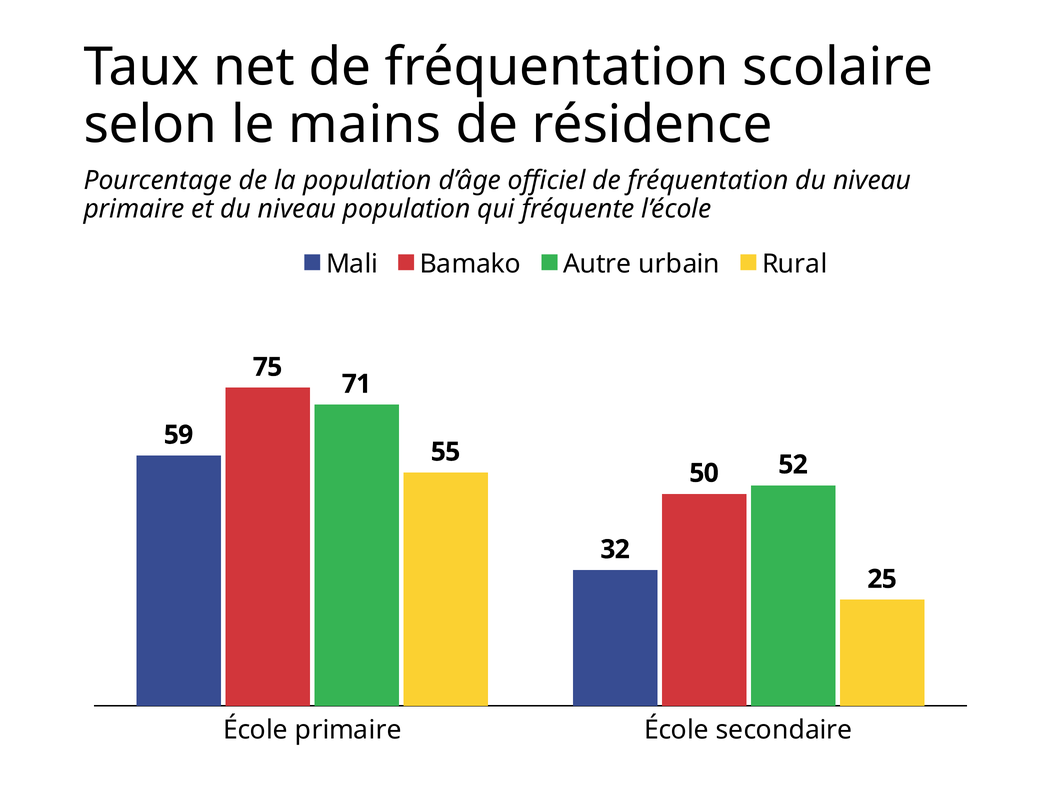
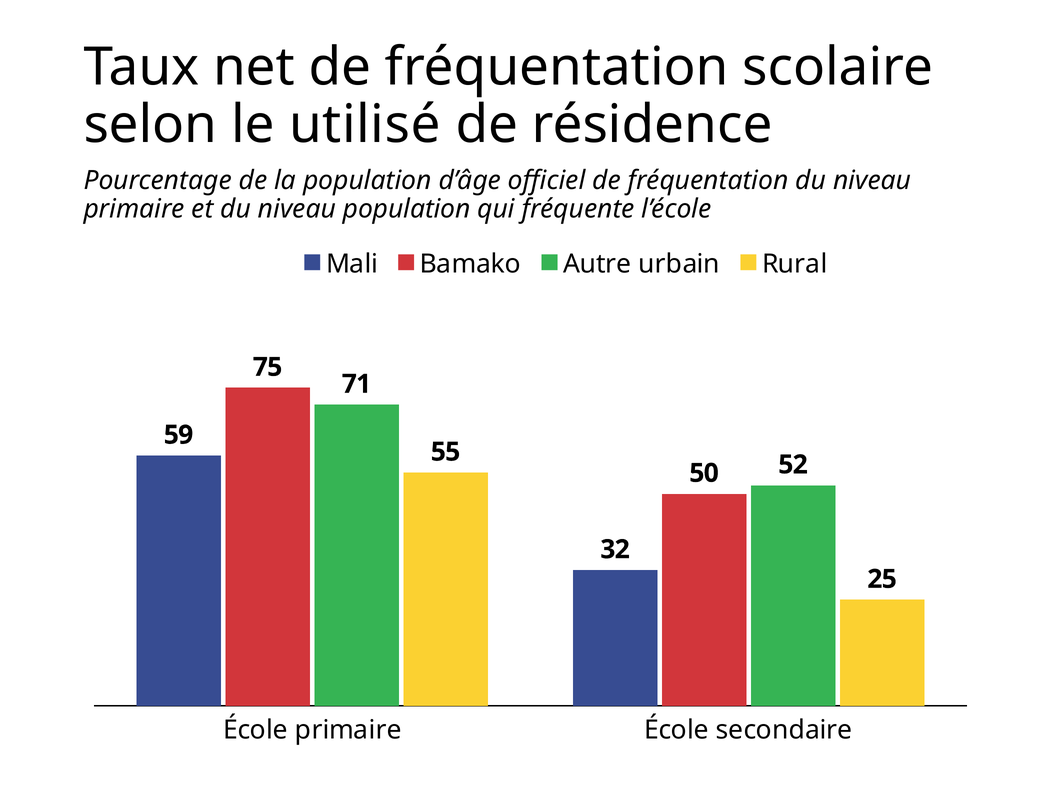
mains: mains -> utilisé
